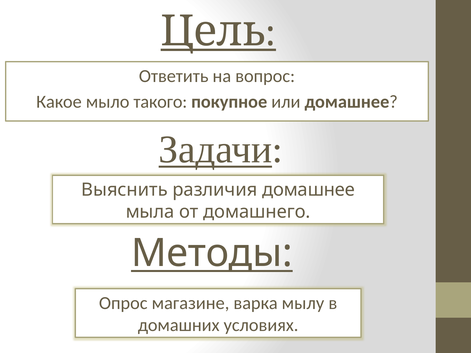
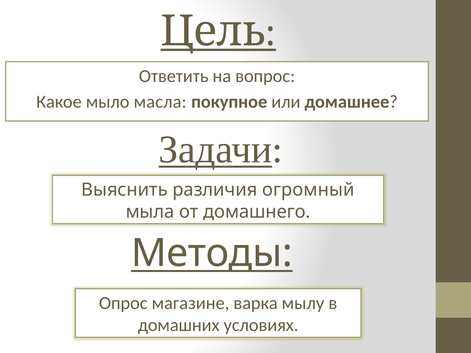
такого: такого -> масла
различия домашнее: домашнее -> огромный
